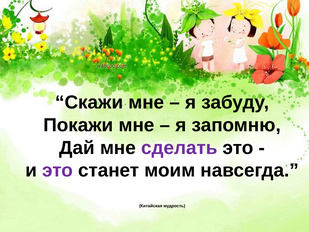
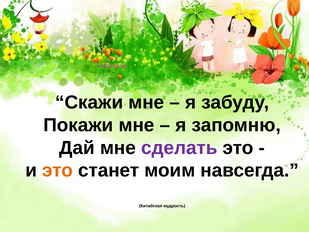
это at (58, 170) colour: purple -> orange
